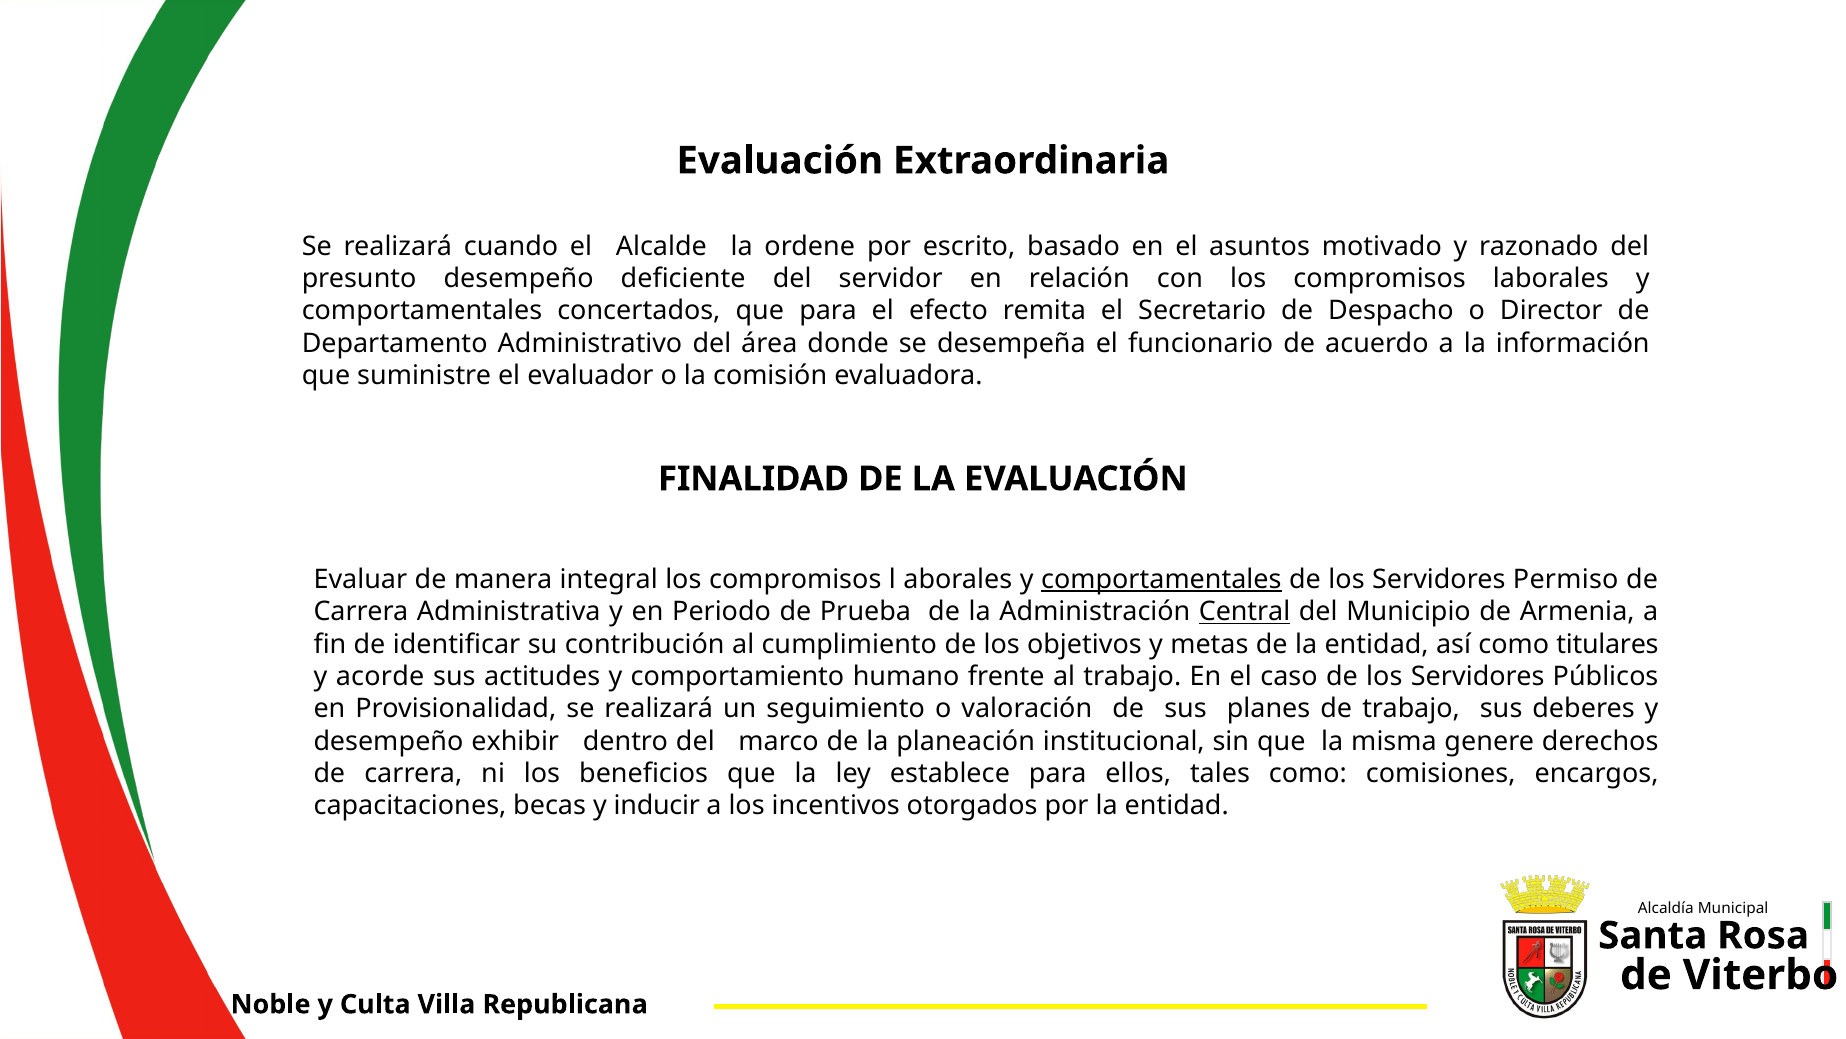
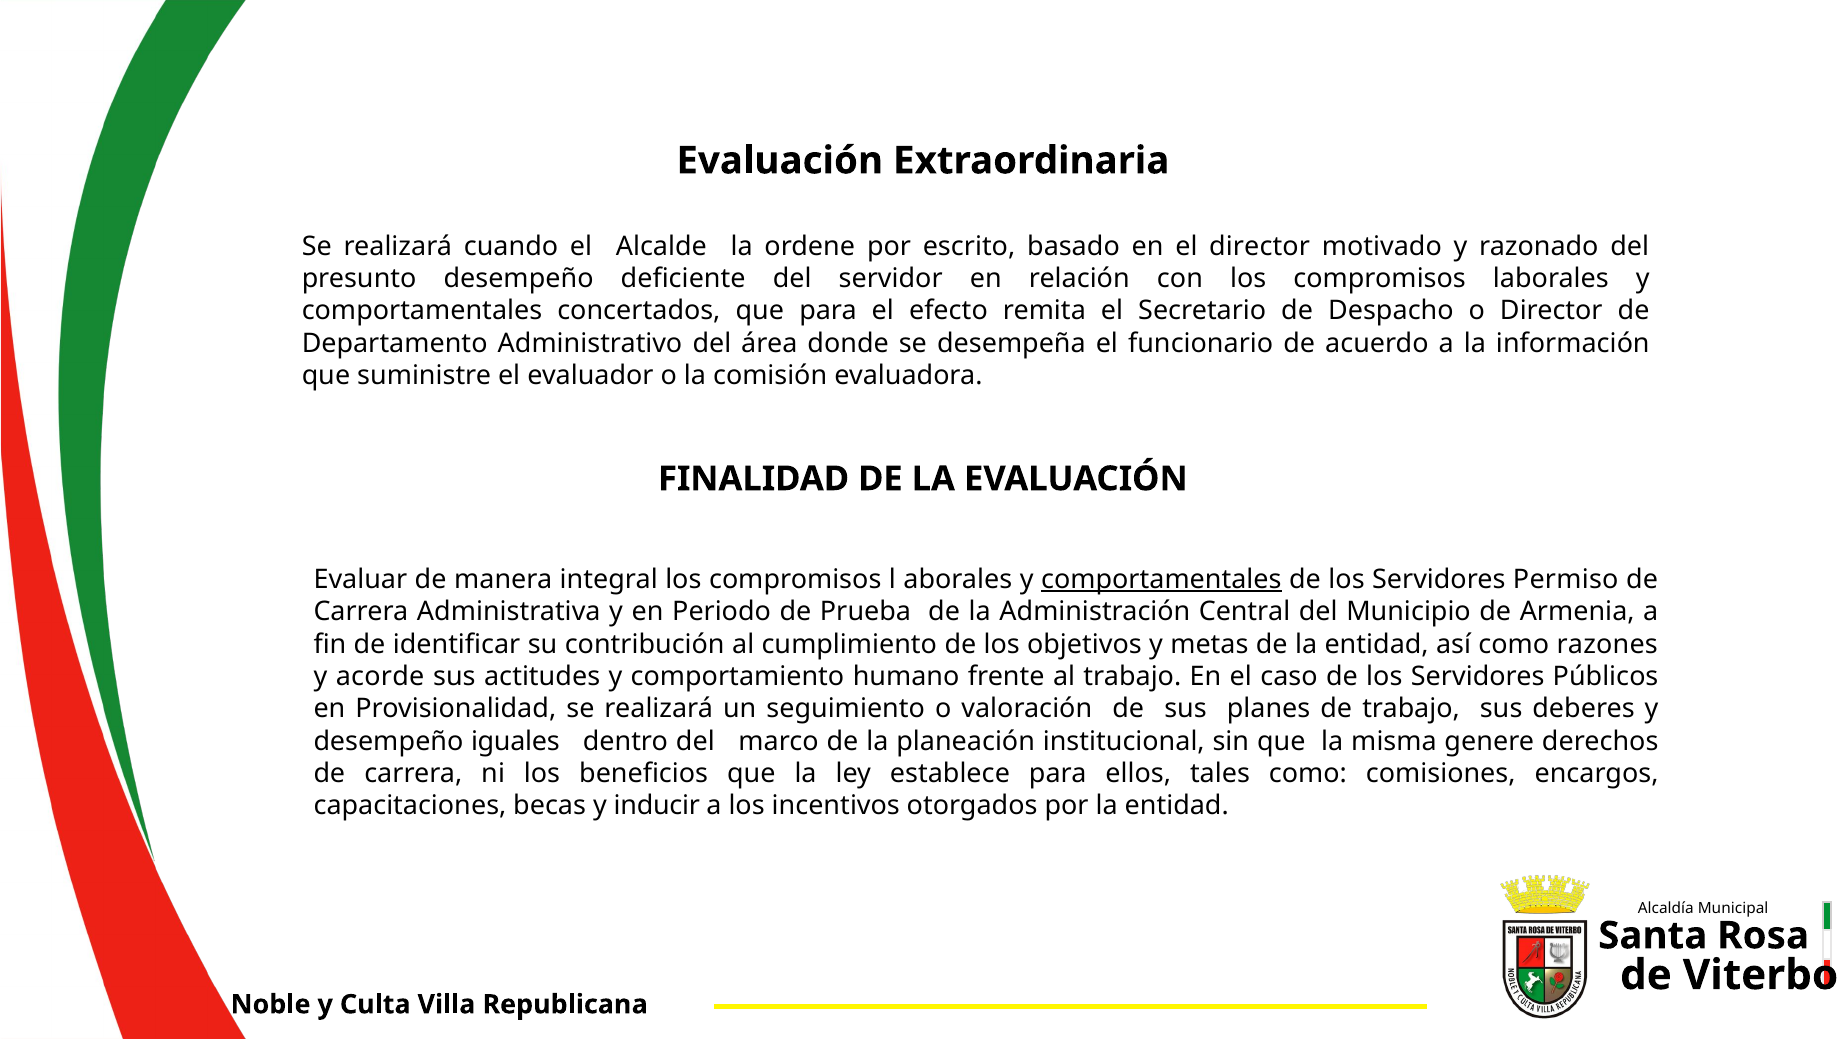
el asuntos: asuntos -> director
Central underline: present -> none
titulares: titulares -> razones
exhibir: exhibir -> iguales
